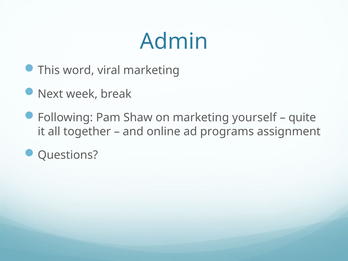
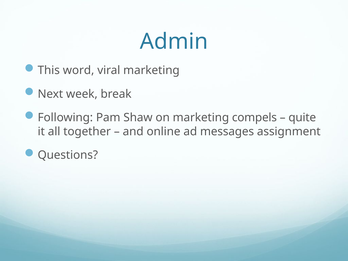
yourself: yourself -> compels
programs: programs -> messages
